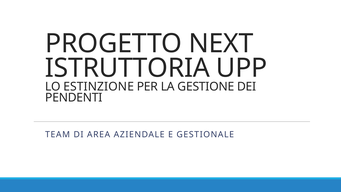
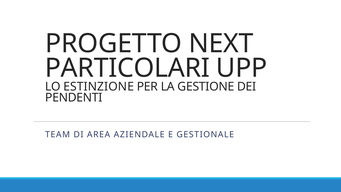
ISTRUTTORIA: ISTRUTTORIA -> PARTICOLARI
